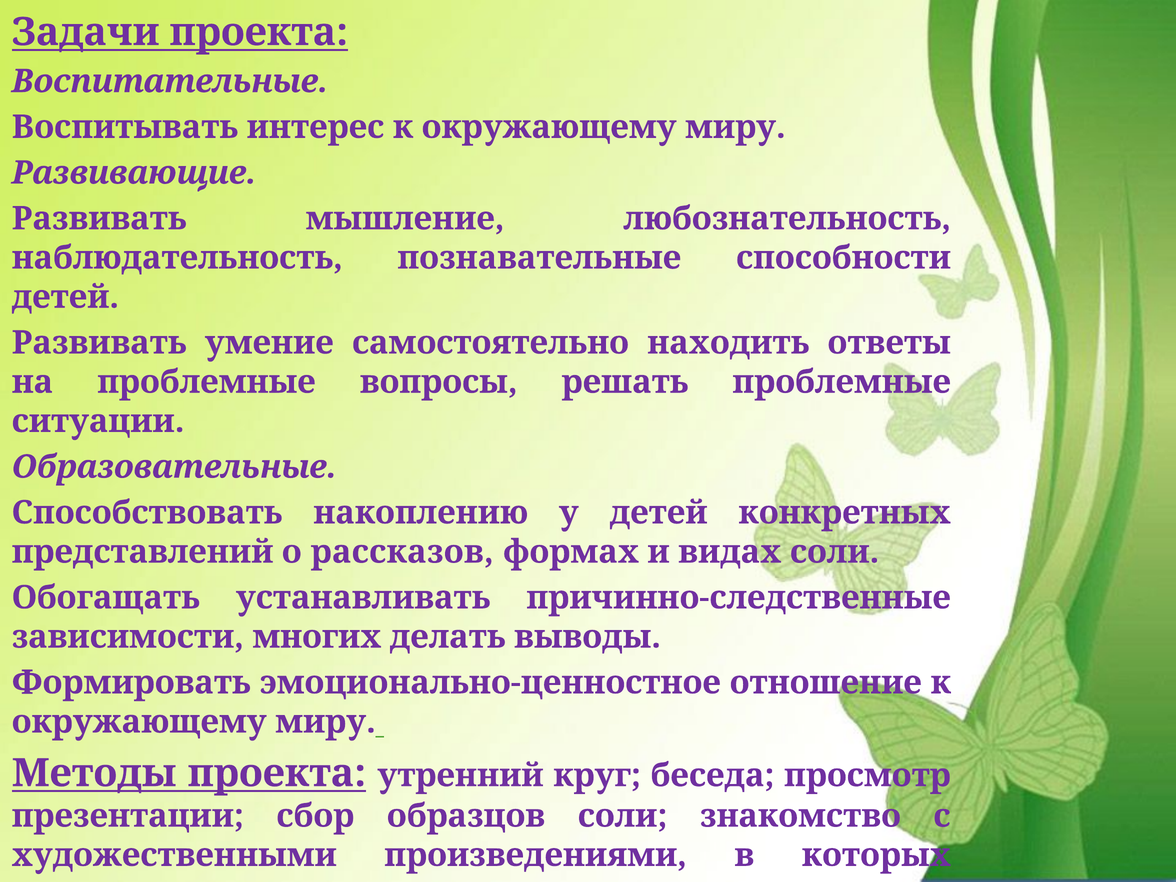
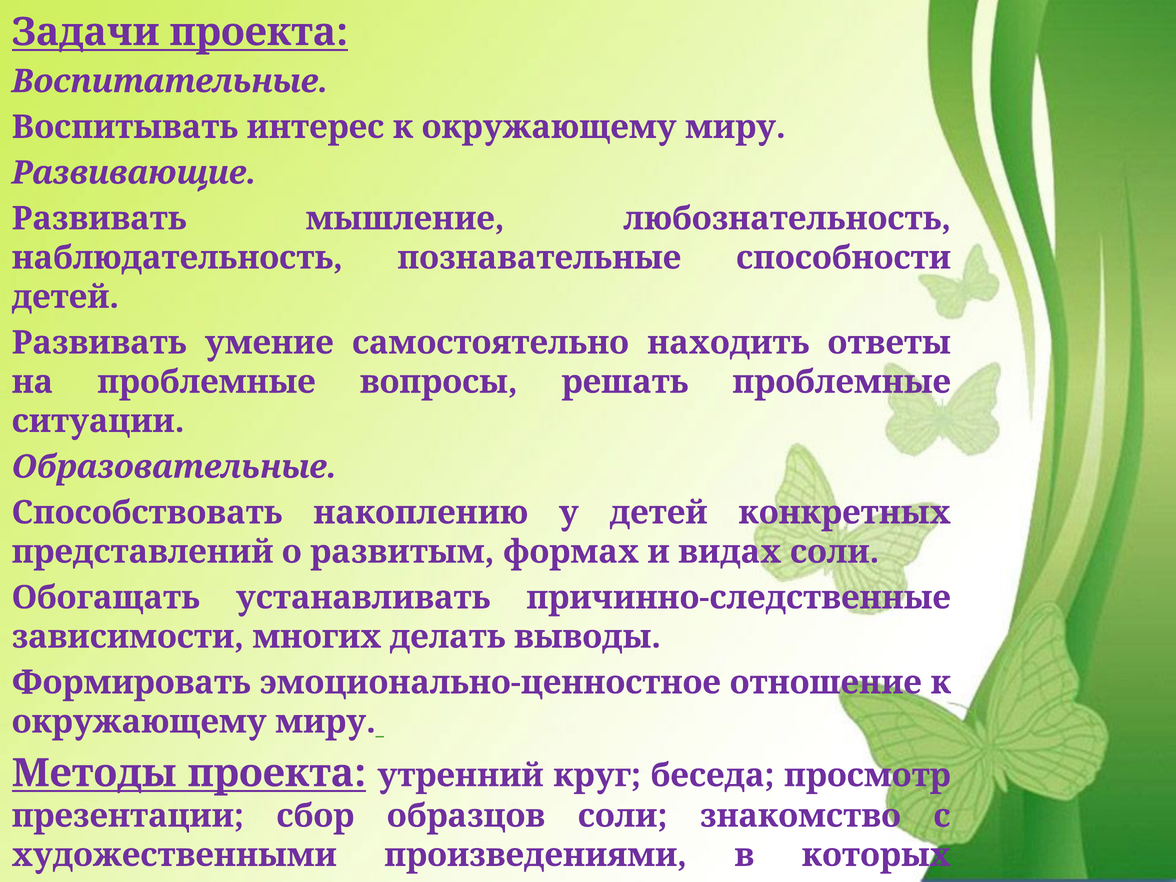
рассказов: рассказов -> развитым
